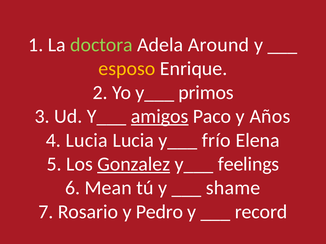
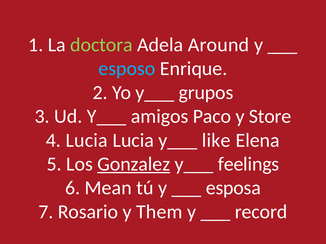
esposo colour: yellow -> light blue
primos: primos -> grupos
amigos underline: present -> none
Años: Años -> Store
frío: frío -> like
shame: shame -> esposa
Pedro: Pedro -> Them
